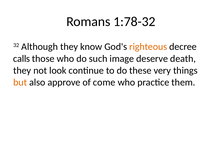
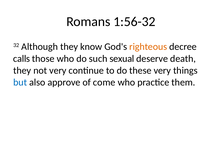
1:78-32: 1:78-32 -> 1:56-32
image: image -> sexual
not look: look -> very
but colour: orange -> blue
